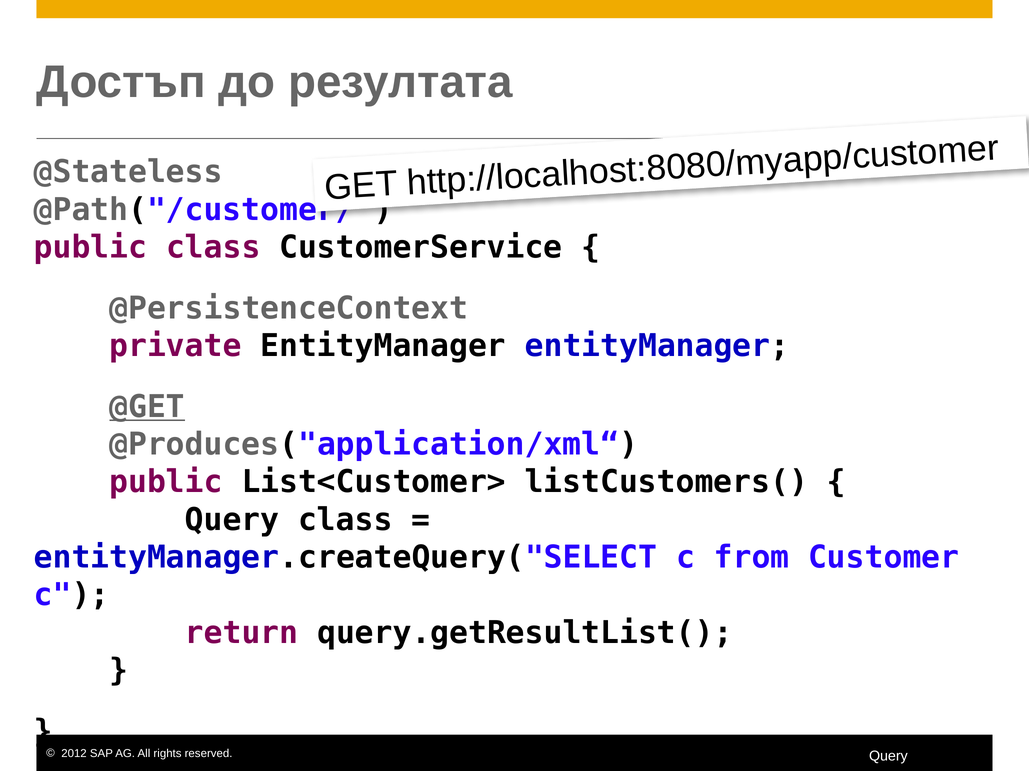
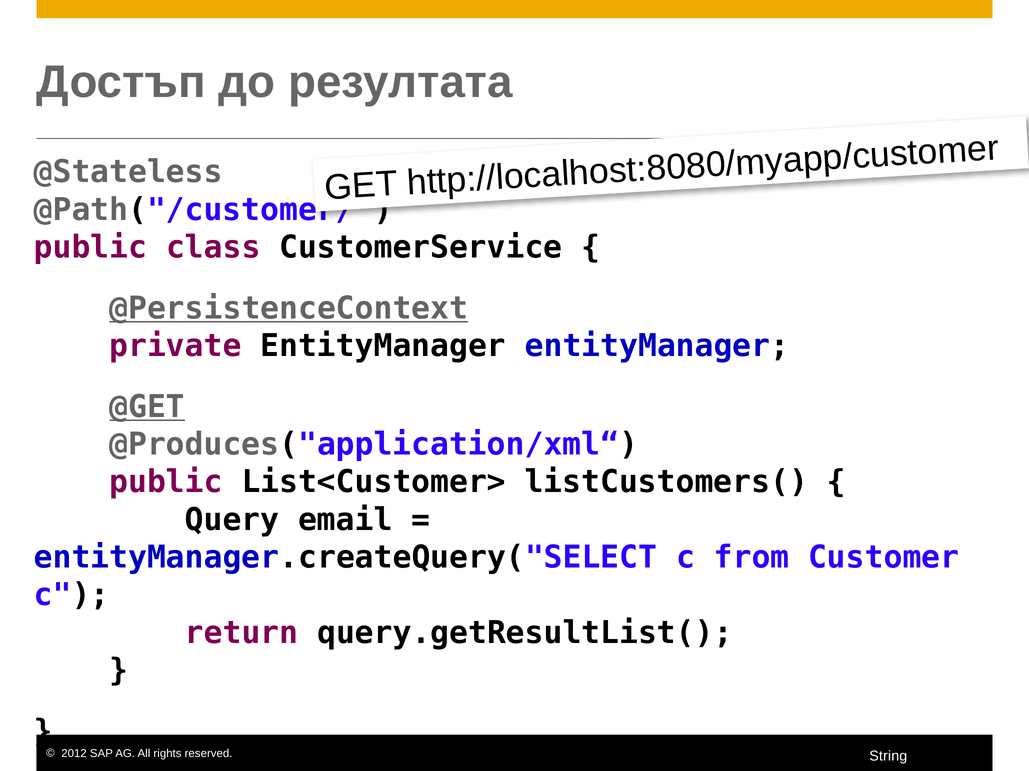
@PersistenceContext underline: none -> present
Query class: class -> email
Query at (888, 757): Query -> String
